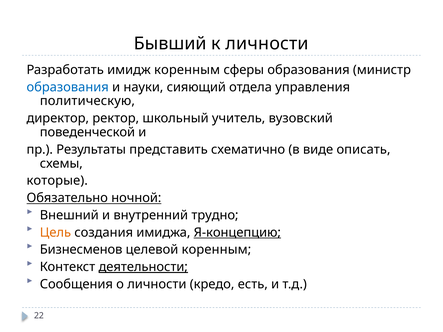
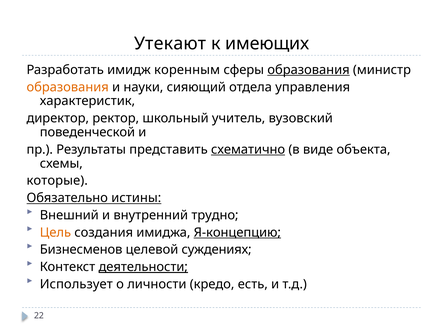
Бывший: Бывший -> Утекают
к личности: личности -> имеющих
образования at (309, 70) underline: none -> present
образования at (68, 87) colour: blue -> orange
политическую: политическую -> характеристик
схематично underline: none -> present
описать: описать -> объекта
ночной: ночной -> истины
целевой коренным: коренным -> суждениях
Сообщения: Сообщения -> Использует
